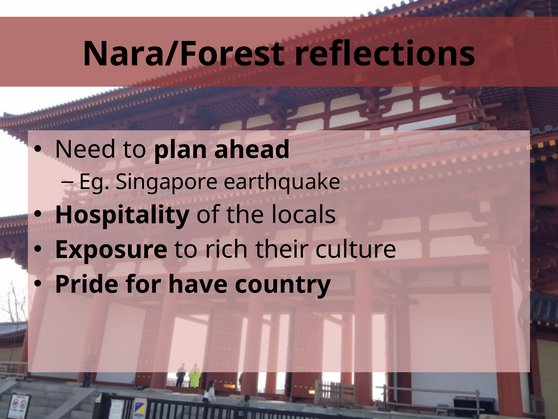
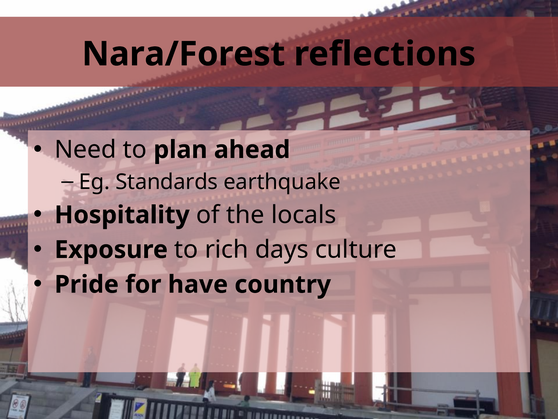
Singapore: Singapore -> Standards
their: their -> days
